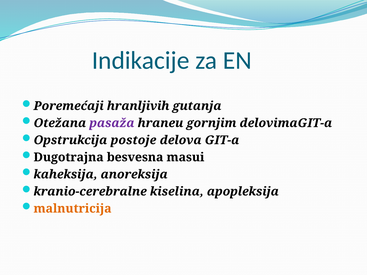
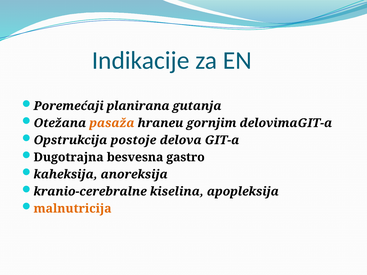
hranljivih: hranljivih -> planirana
pasaža colour: purple -> orange
masui: masui -> gastro
